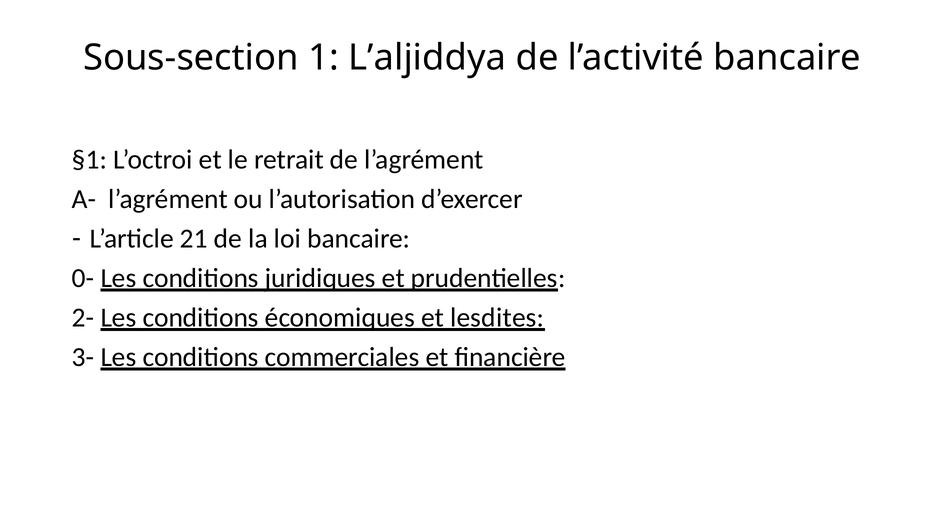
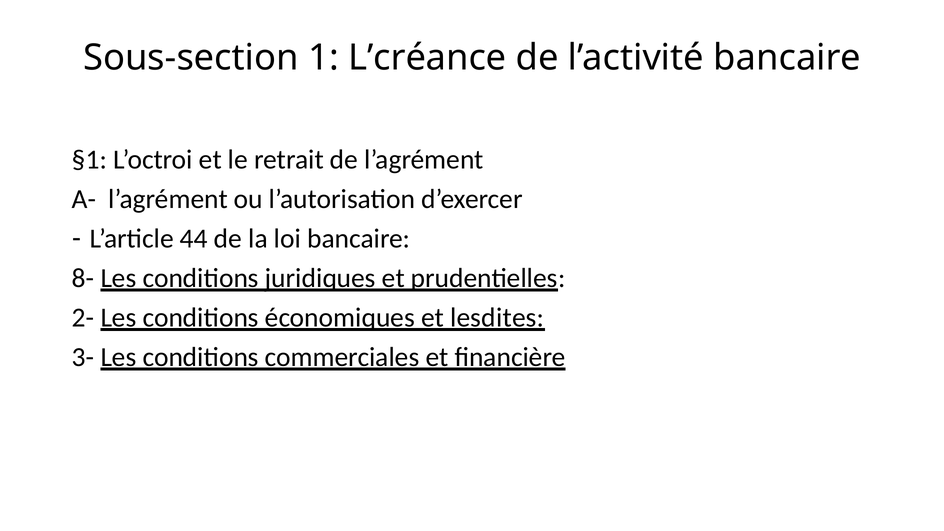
L’aljiddya: L’aljiddya -> L’créance
21: 21 -> 44
0-: 0- -> 8-
